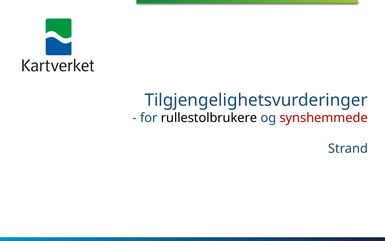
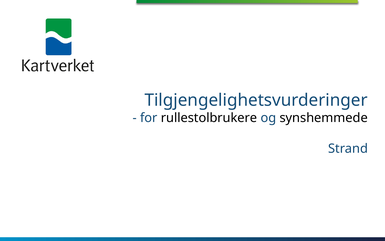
synshemmede colour: red -> black
